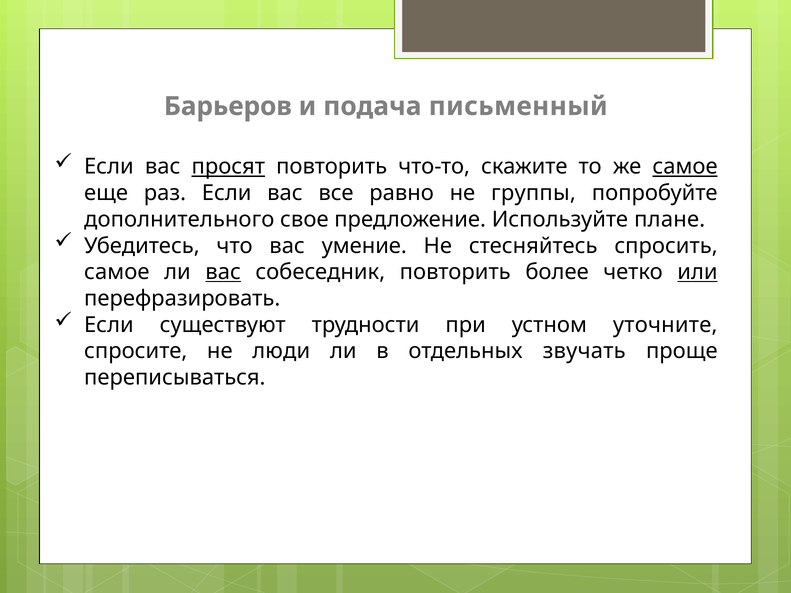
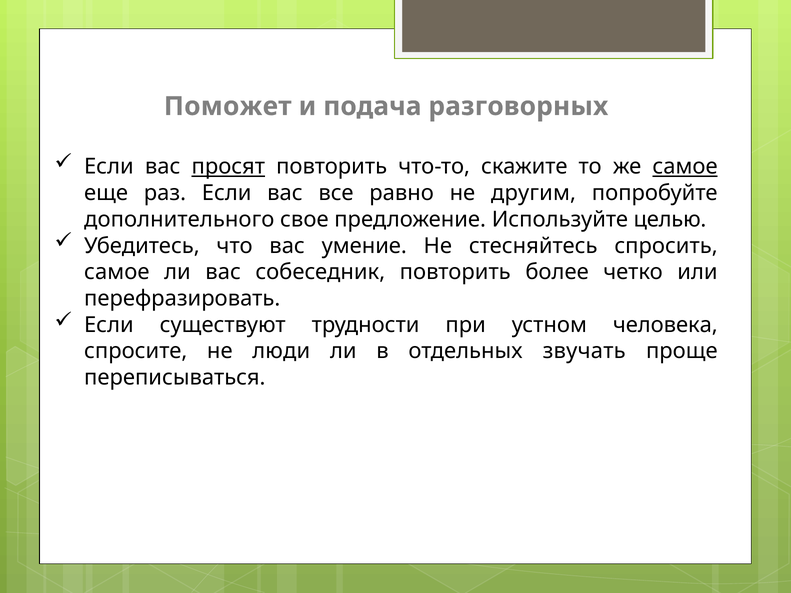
Барьеров: Барьеров -> Поможет
письменный: письменный -> разговорных
группы: группы -> другим
плане: плане -> целью
вас at (223, 272) underline: present -> none
или underline: present -> none
уточните: уточните -> человека
